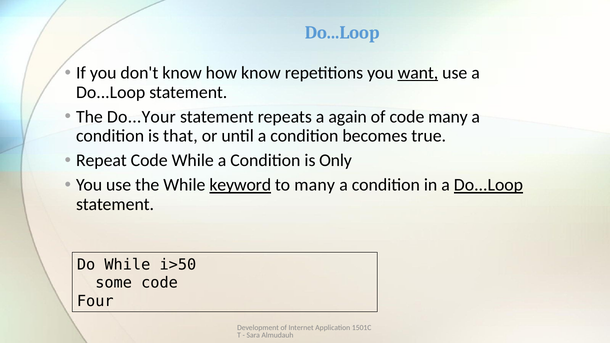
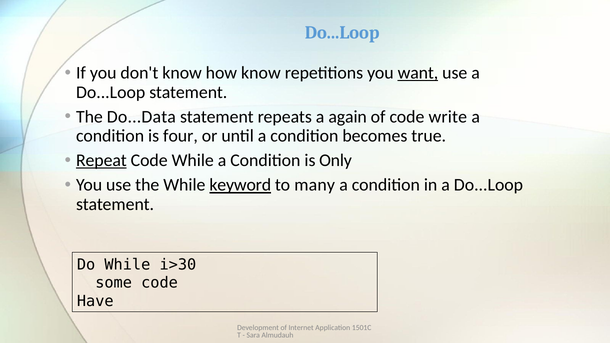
Do...Your: Do...Your -> Do...Data
code many: many -> write
that: that -> four
Repeat underline: none -> present
Do...Loop at (488, 185) underline: present -> none
i>50: i>50 -> i>30
Four: Four -> Have
